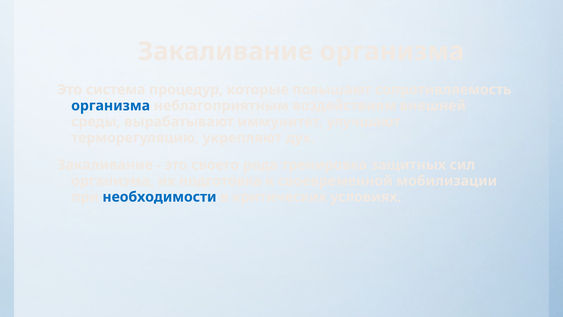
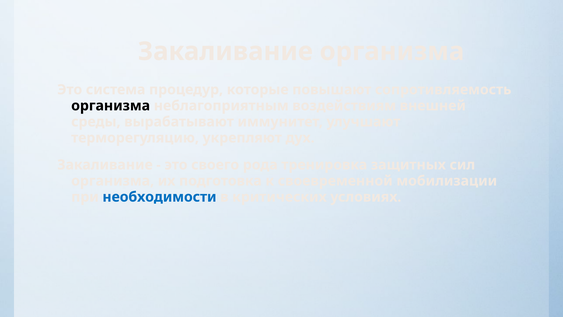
организма at (111, 106) colour: blue -> black
